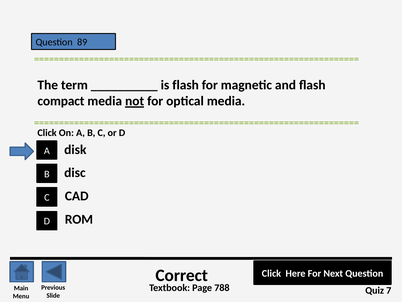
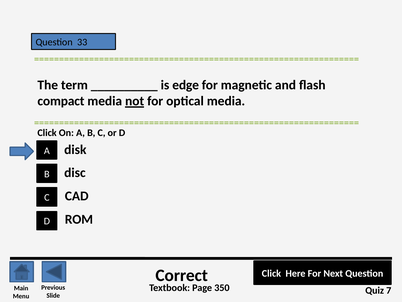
89: 89 -> 33
is flash: flash -> edge
788: 788 -> 350
